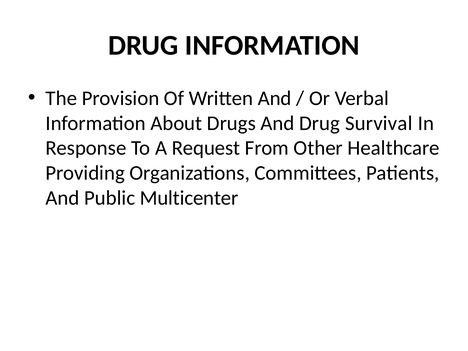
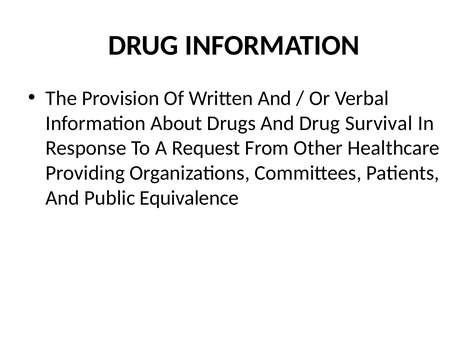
Multicenter: Multicenter -> Equivalence
